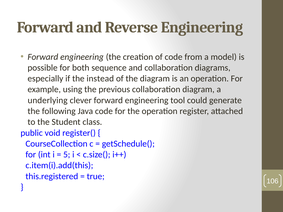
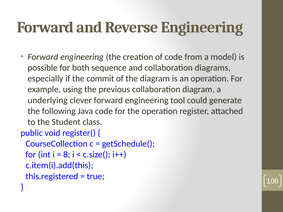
instead: instead -> commit
5: 5 -> 8
